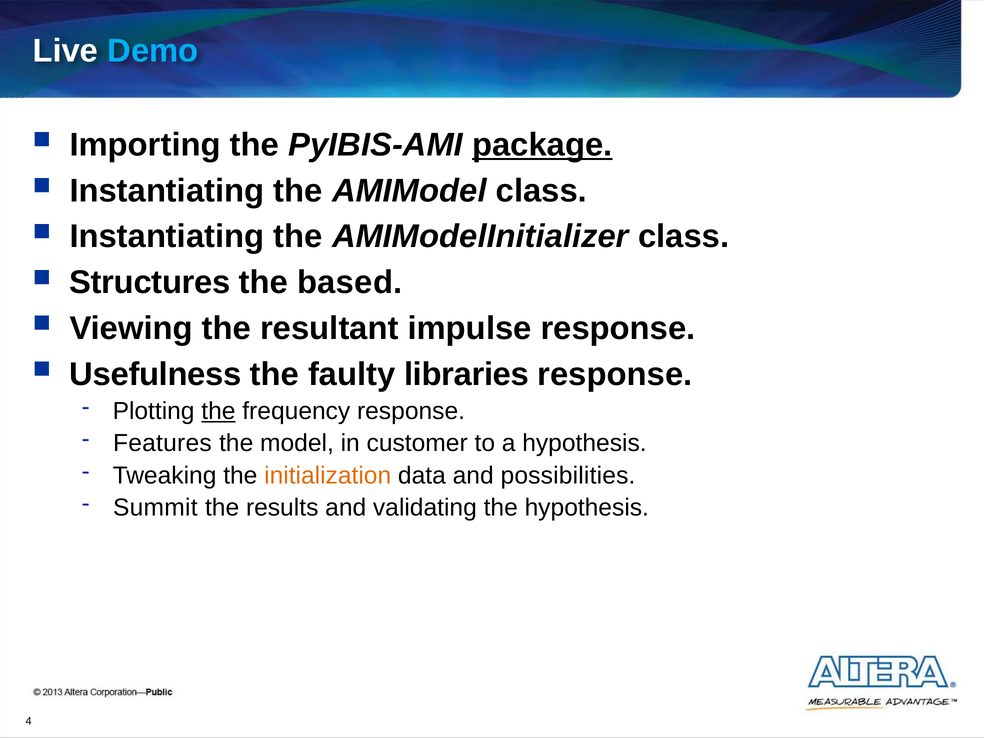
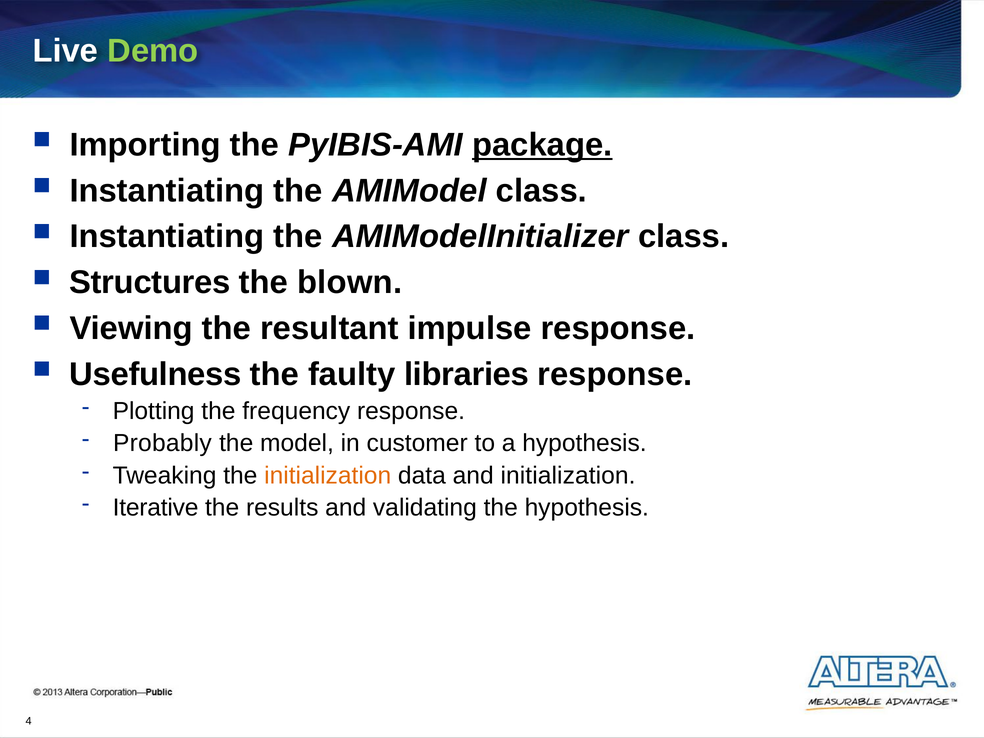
Demo colour: light blue -> light green
based: based -> blown
the at (218, 411) underline: present -> none
Features: Features -> Probably
and possibilities: possibilities -> initialization
Summit: Summit -> Iterative
